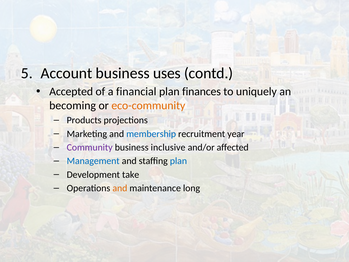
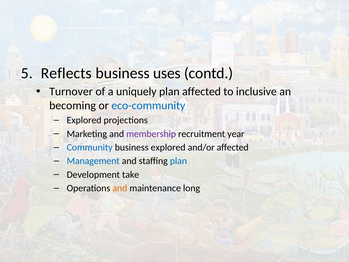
Account: Account -> Reflects
Accepted: Accepted -> Turnover
financial: financial -> uniquely
plan finances: finances -> affected
uniquely: uniquely -> inclusive
eco-community colour: orange -> blue
Products at (84, 120): Products -> Explored
membership colour: blue -> purple
Community colour: purple -> blue
business inclusive: inclusive -> explored
